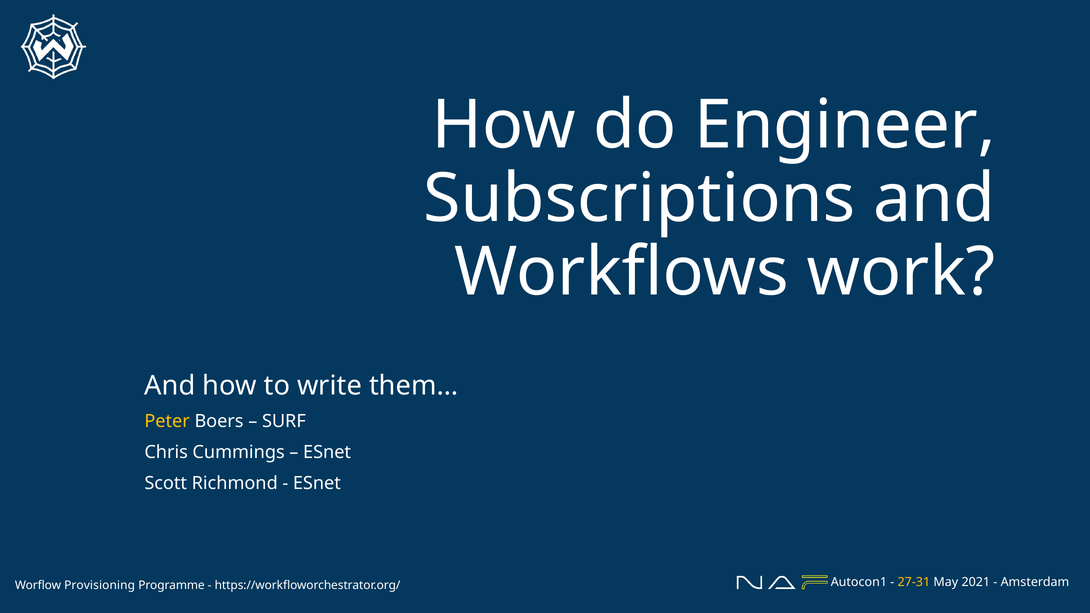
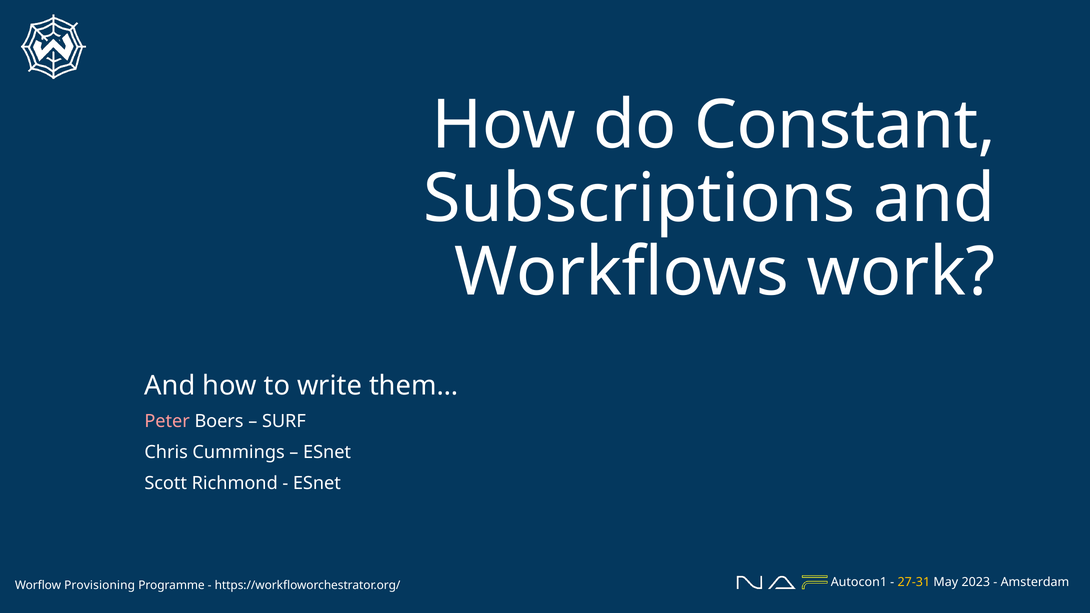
Engineer: Engineer -> Constant
Peter colour: yellow -> pink
2021: 2021 -> 2023
